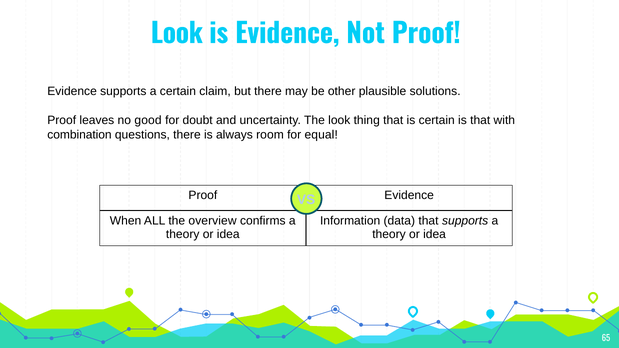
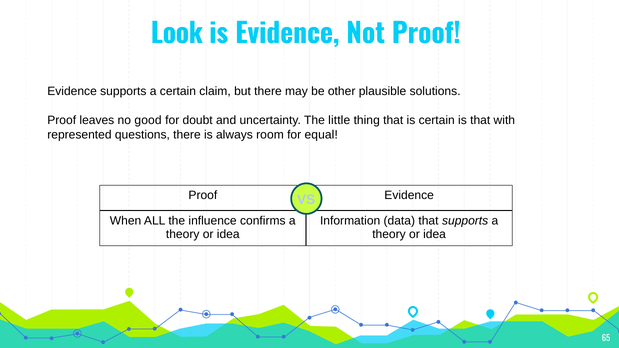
The look: look -> little
combination: combination -> represented
overview: overview -> influence
